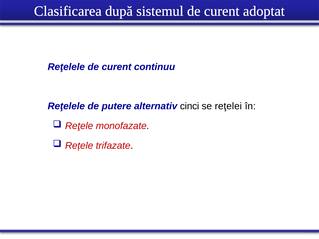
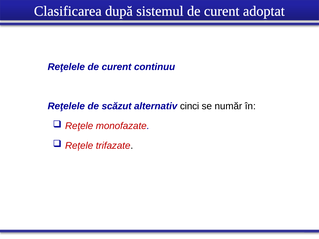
putere: putere -> scăzut
reţelei: reţelei -> număr
